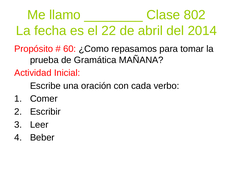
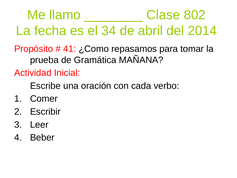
22: 22 -> 34
60: 60 -> 41
